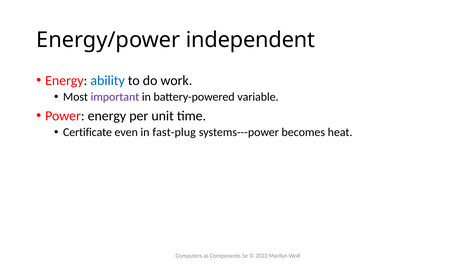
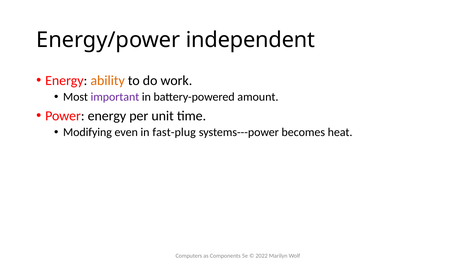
ability colour: blue -> orange
variable: variable -> amount
Certificate: Certificate -> Modifying
